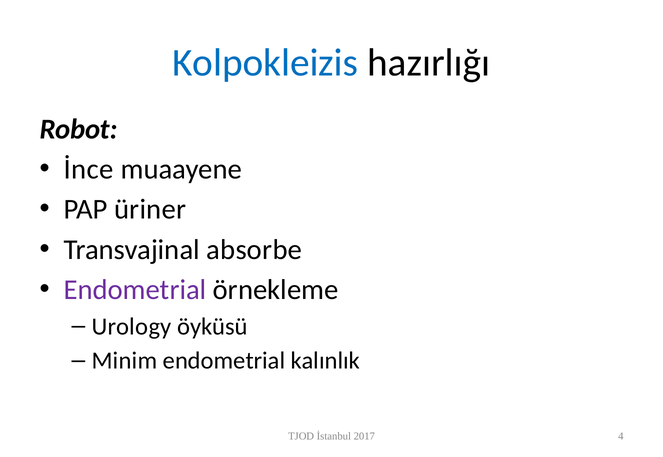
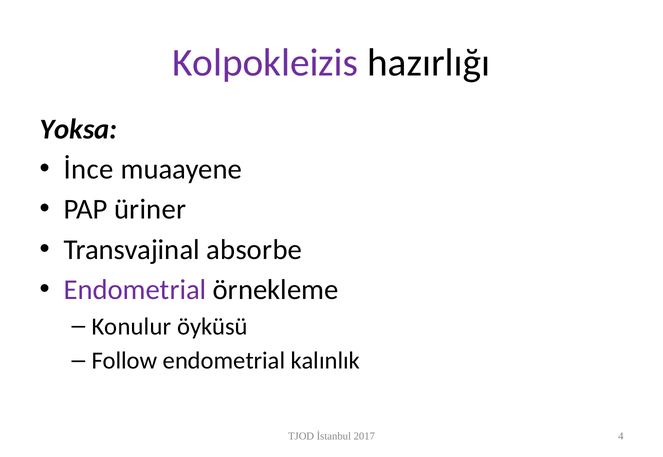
Kolpokleizis colour: blue -> purple
Robot: Robot -> Yoksa
Urology: Urology -> Konulur
Minim: Minim -> Follow
